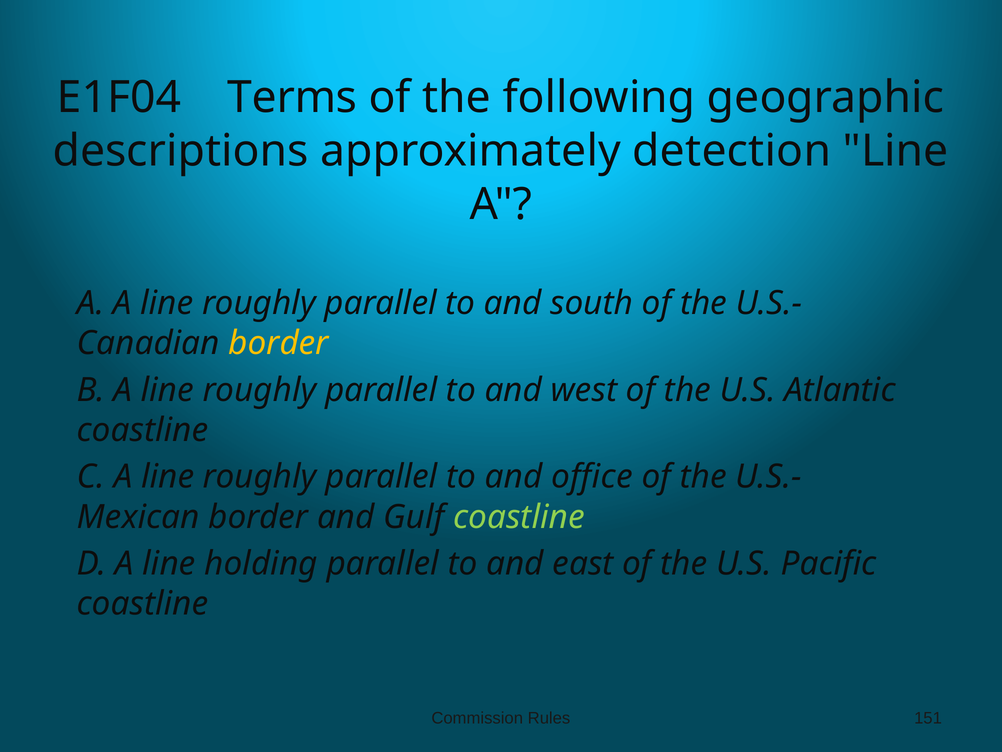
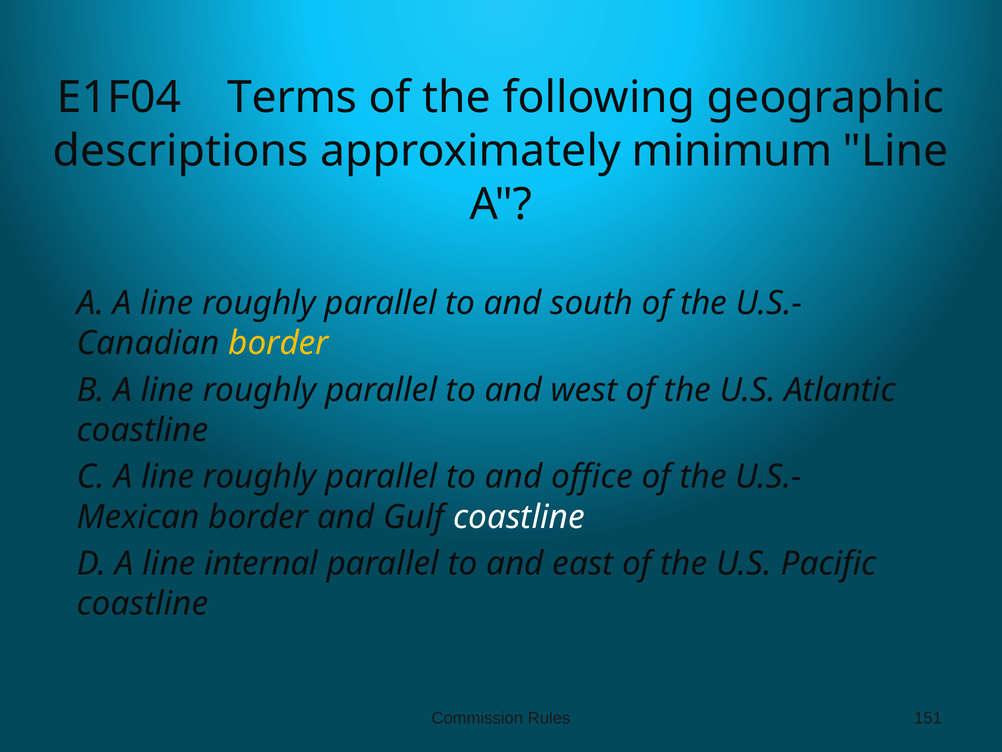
detection: detection -> minimum
coastline at (519, 517) colour: light green -> white
holding: holding -> internal
